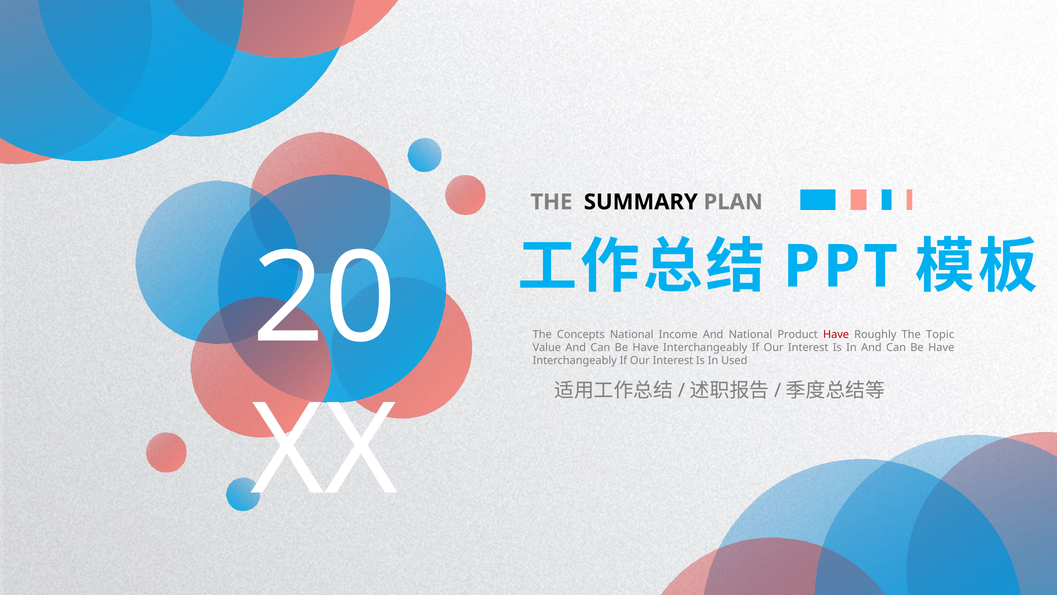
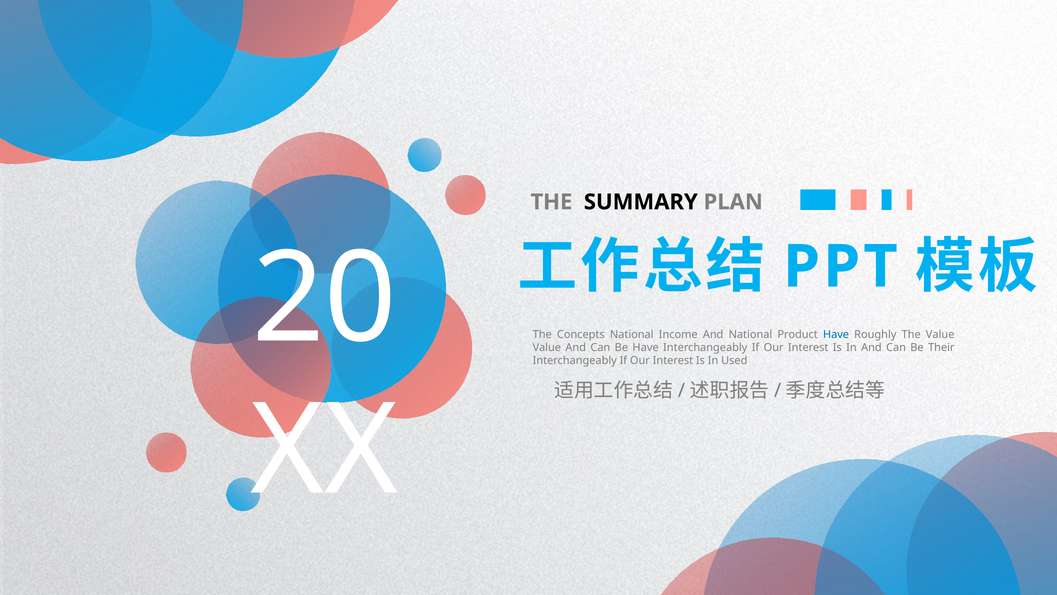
Have at (836, 334) colour: red -> blue
The Topic: Topic -> Value
Have at (941, 347): Have -> Their
